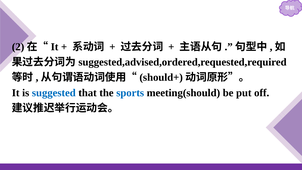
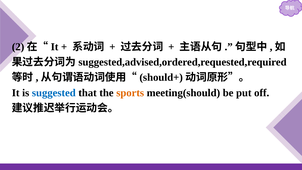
sports colour: blue -> orange
